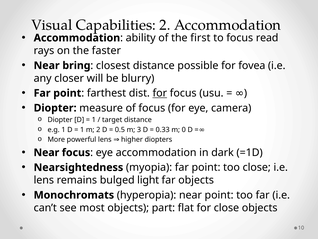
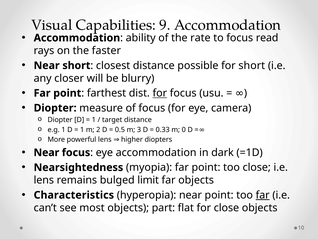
Capabilities 2: 2 -> 9
first: first -> rate
Near bring: bring -> short
for fovea: fovea -> short
light: light -> limit
Monochromats: Monochromats -> Characteristics
far at (263, 195) underline: none -> present
